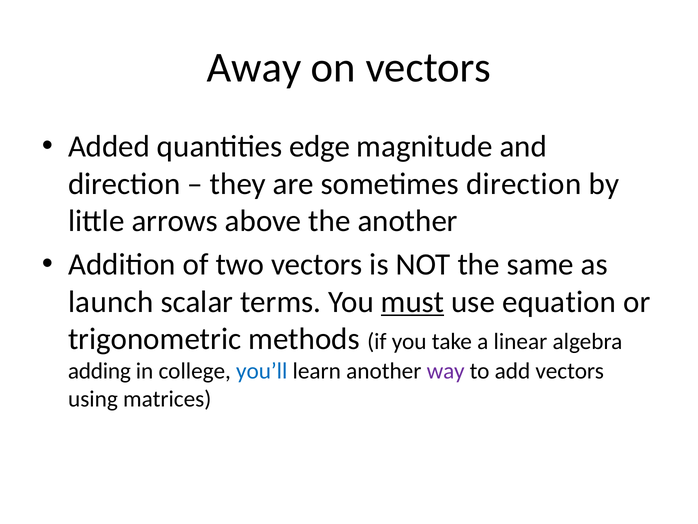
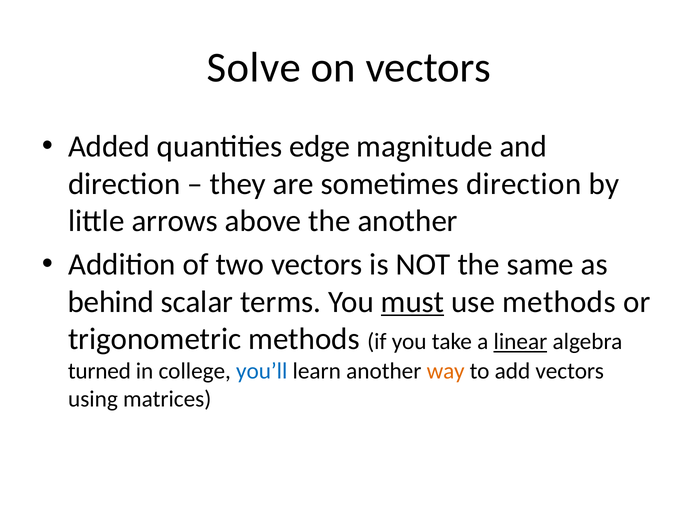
Away: Away -> Solve
launch: launch -> behind
use equation: equation -> methods
linear underline: none -> present
adding: adding -> turned
way colour: purple -> orange
